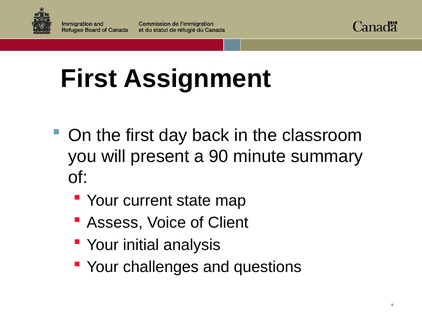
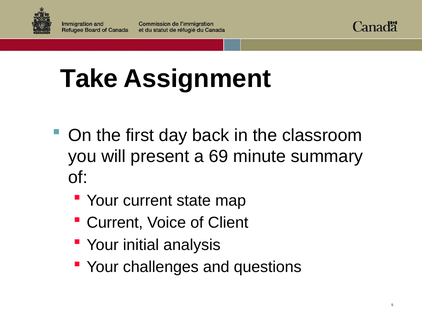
First at (89, 79): First -> Take
90: 90 -> 69
Assess at (115, 223): Assess -> Current
